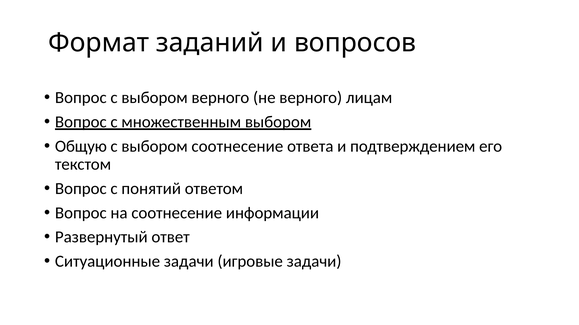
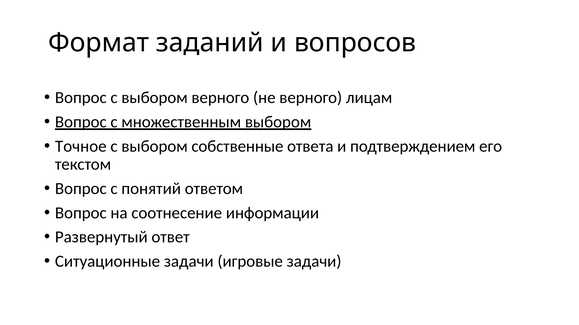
Общую: Общую -> Точное
выбором соотнесение: соотнесение -> собственные
